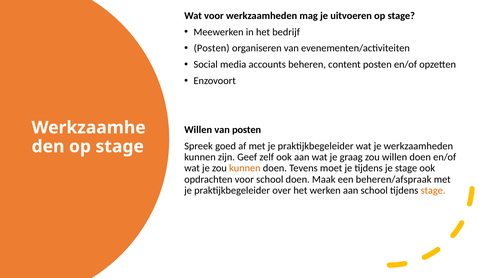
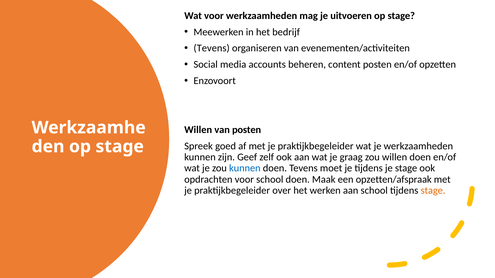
Posten at (212, 48): Posten -> Tevens
kunnen at (245, 168) colour: orange -> blue
beheren/afspraak: beheren/afspraak -> opzetten/afspraak
